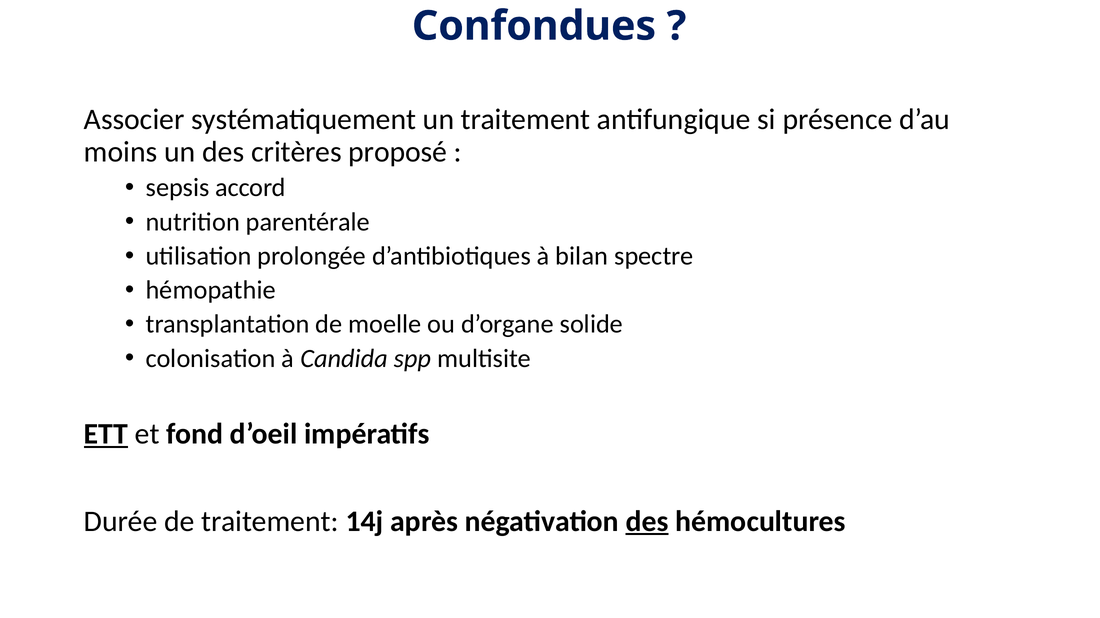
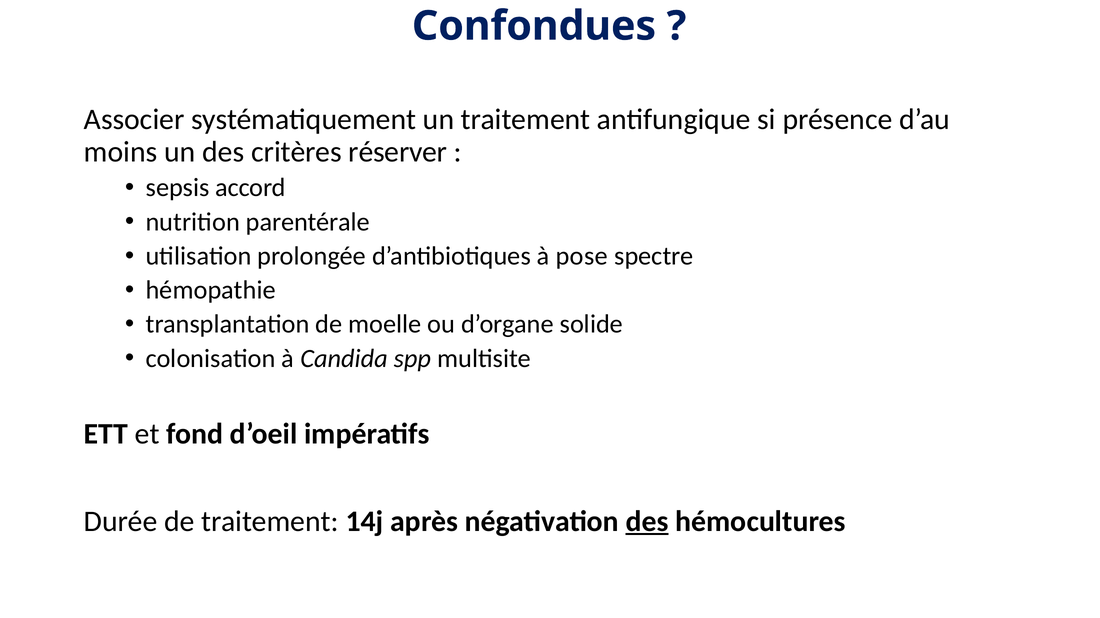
proposé: proposé -> réserver
bilan: bilan -> pose
ETT underline: present -> none
